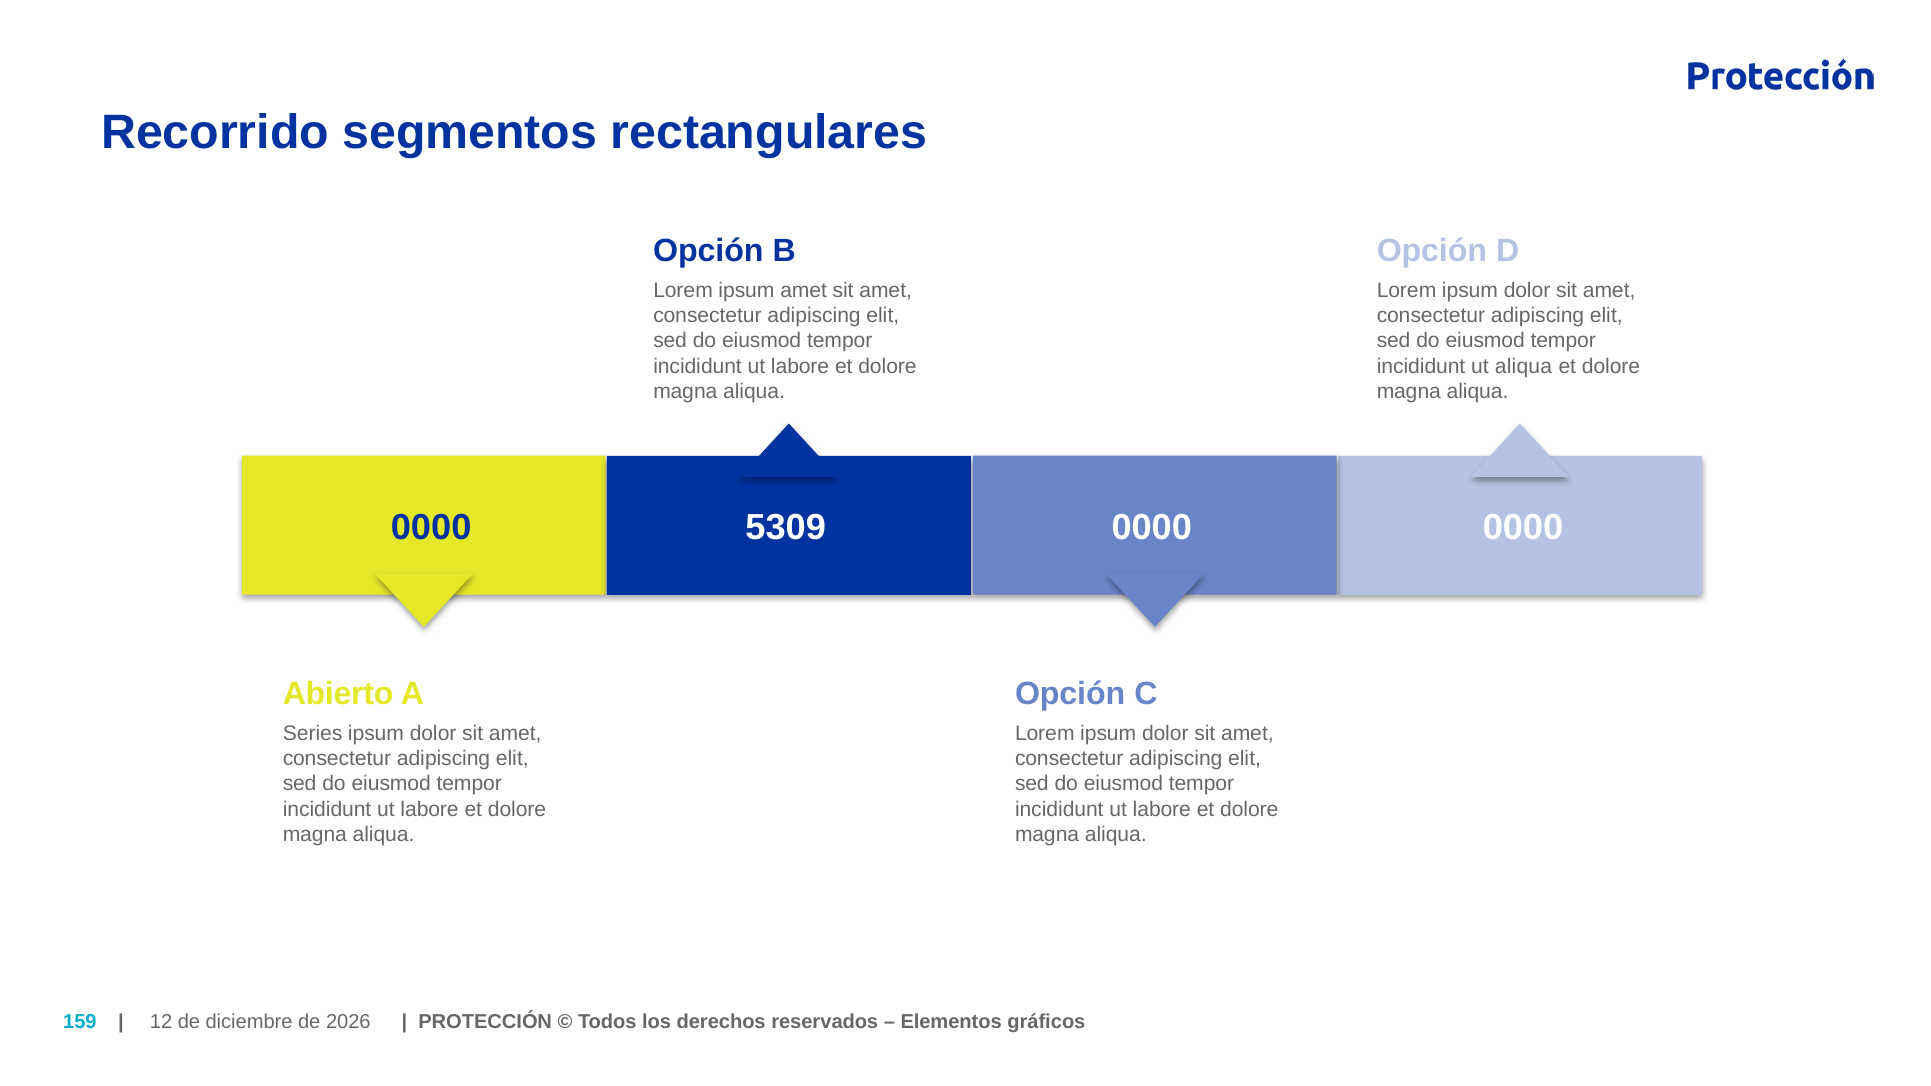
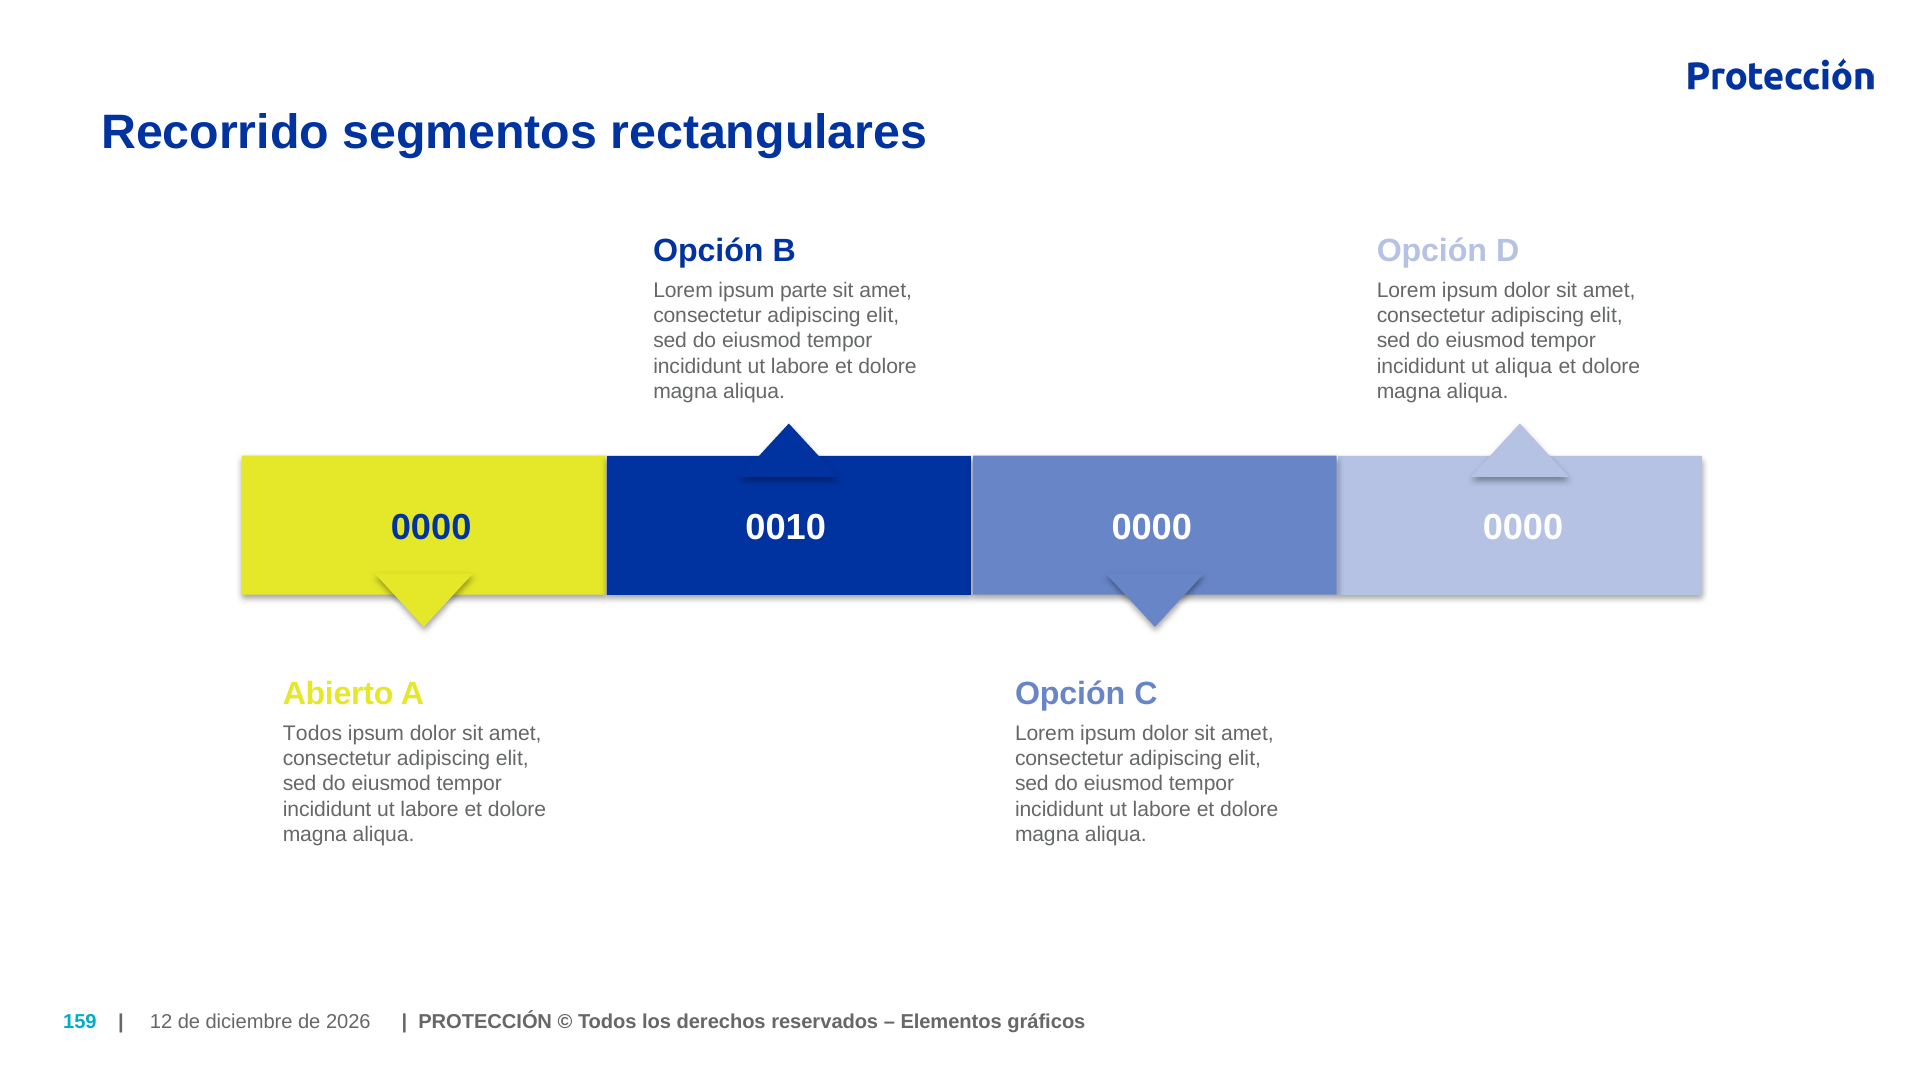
ipsum amet: amet -> parte
5309: 5309 -> 0010
Series at (313, 733): Series -> Todos
